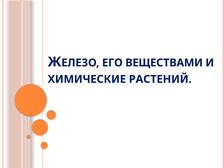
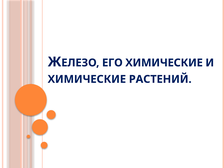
ЕГО ВЕЩЕСТВАМИ: ВЕЩЕСТВАМИ -> ХИМИЧЕСКИЕ
